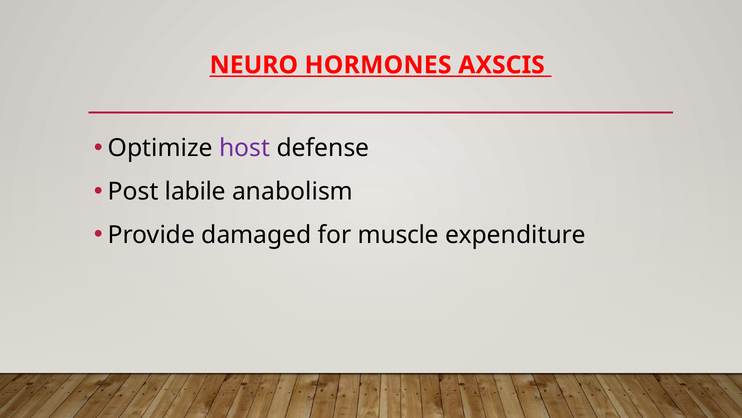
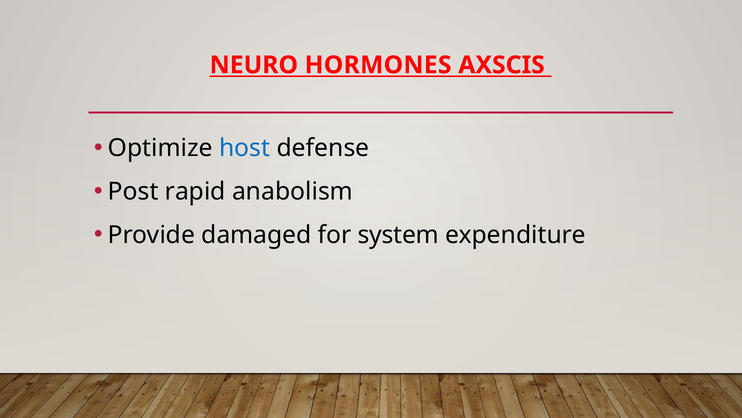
host colour: purple -> blue
labile: labile -> rapid
muscle: muscle -> system
